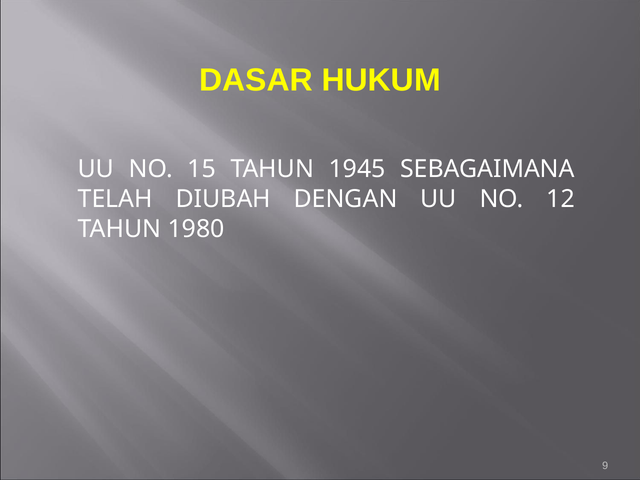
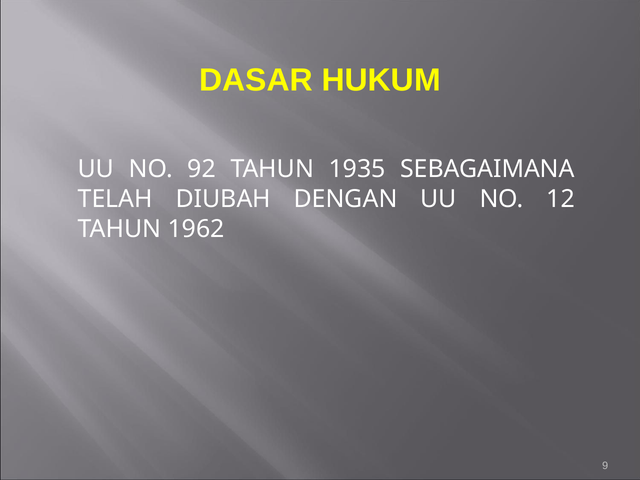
15: 15 -> 92
1945: 1945 -> 1935
1980: 1980 -> 1962
